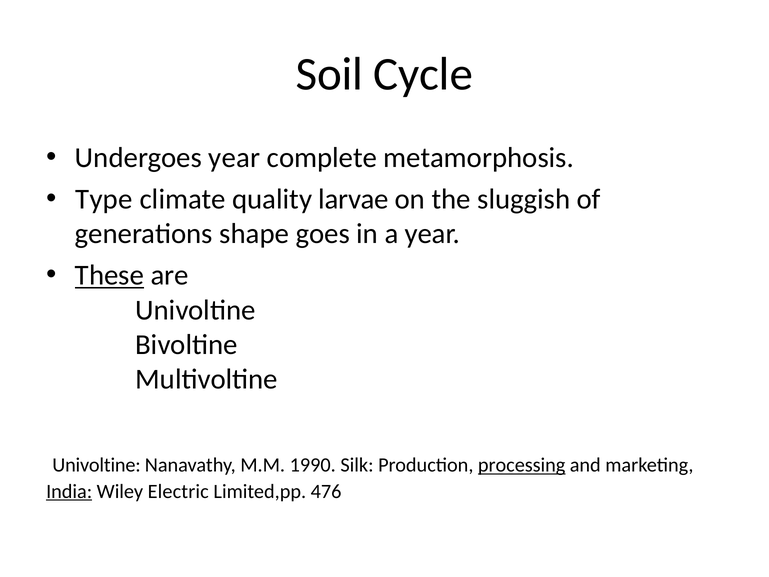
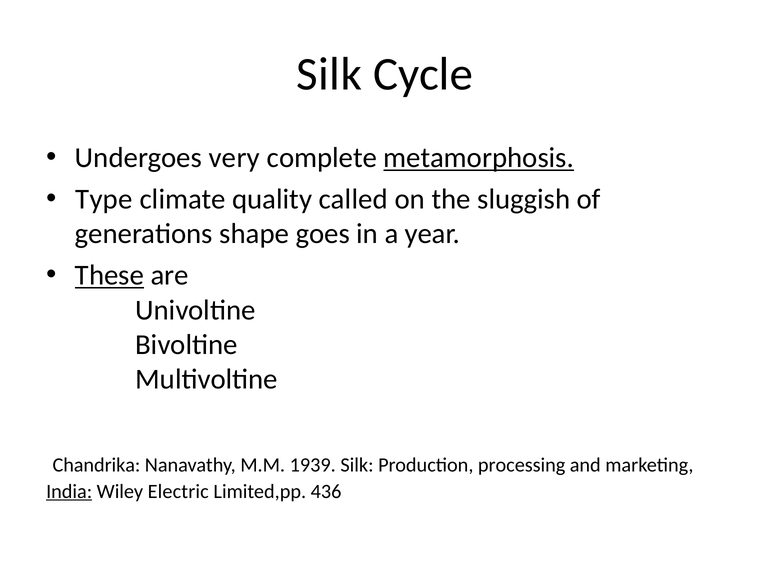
Soil at (329, 74): Soil -> Silk
Undergoes year: year -> very
metamorphosis underline: none -> present
larvae: larvae -> called
Univoltine at (97, 465): Univoltine -> Chandrika
1990: 1990 -> 1939
processing underline: present -> none
476: 476 -> 436
